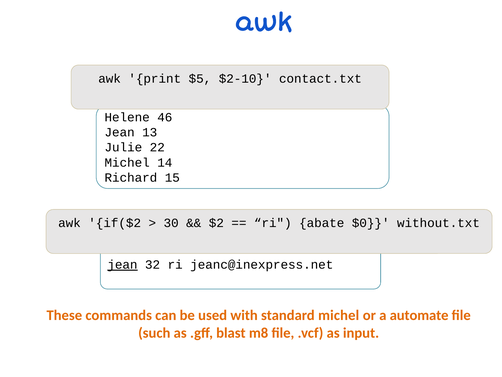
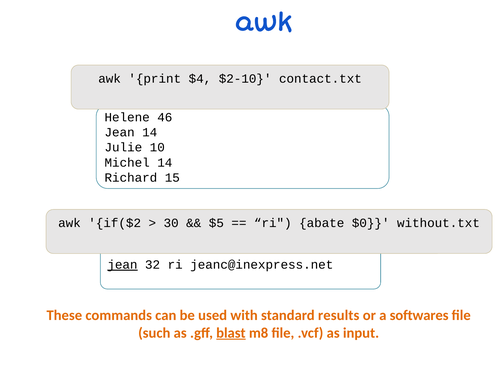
$5: $5 -> $4
Jean 13: 13 -> 14
22: 22 -> 10
$2: $2 -> $5
standard michel: michel -> results
automate: automate -> softwares
blast underline: none -> present
